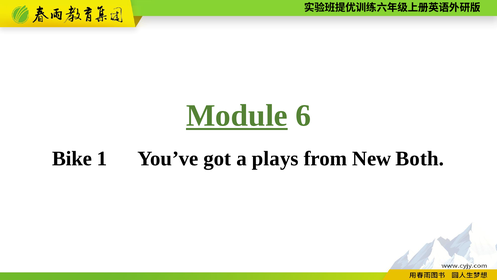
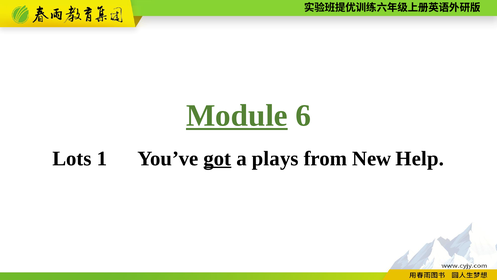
Bike: Bike -> Lots
got underline: none -> present
Both: Both -> Help
